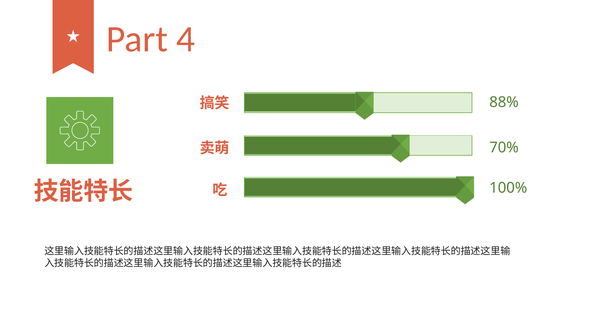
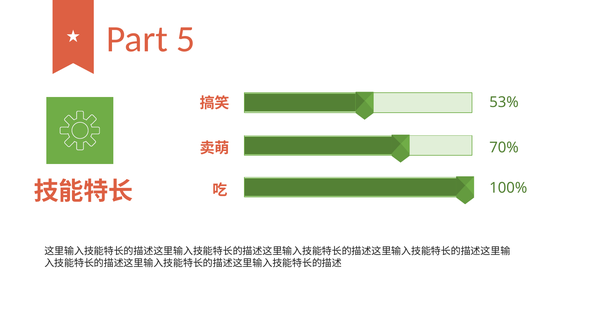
4: 4 -> 5
88%: 88% -> 53%
